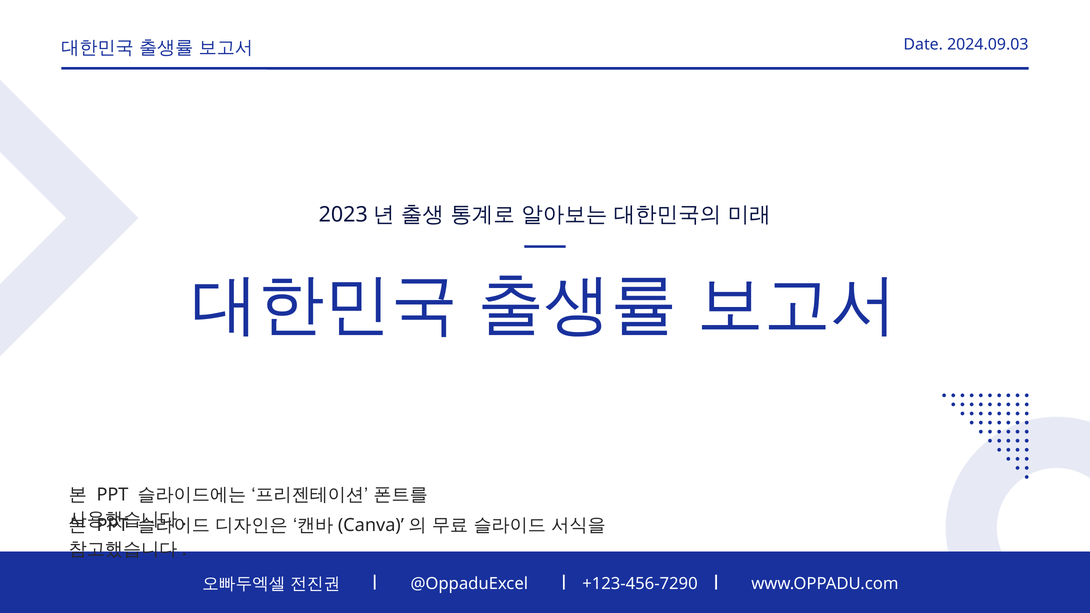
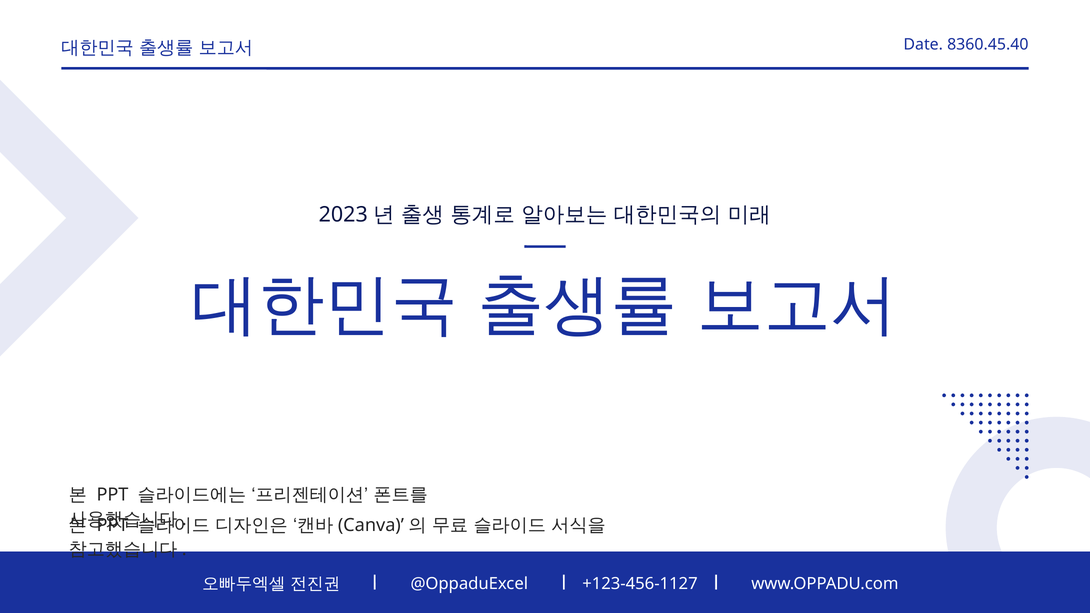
2024.09.03: 2024.09.03 -> 8360.45.40
+123-456-7290: +123-456-7290 -> +123-456-1127
